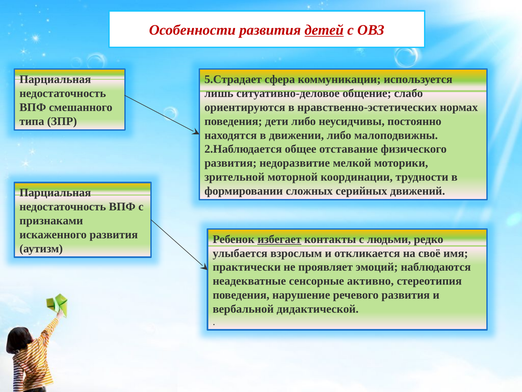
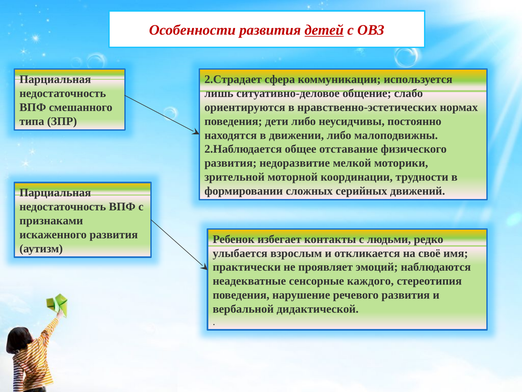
5.Страдает: 5.Страдает -> 2.Страдает
избегает underline: present -> none
активно: активно -> каждого
